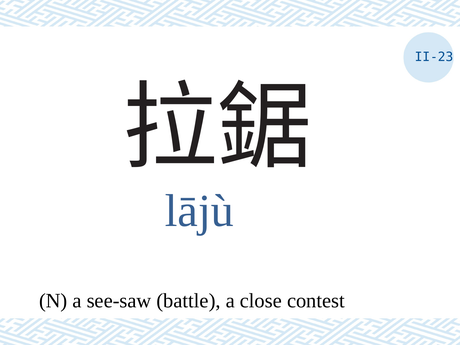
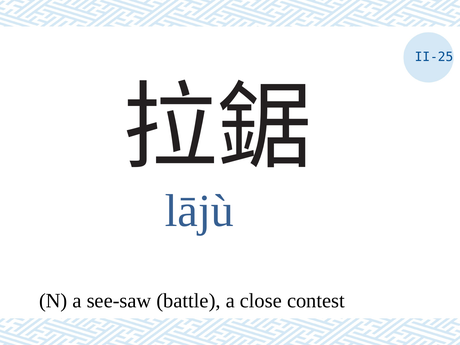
II-23: II-23 -> II-25
